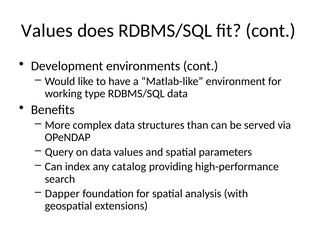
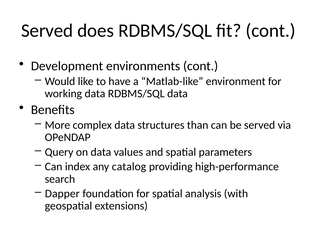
Values at (47, 31): Values -> Served
working type: type -> data
